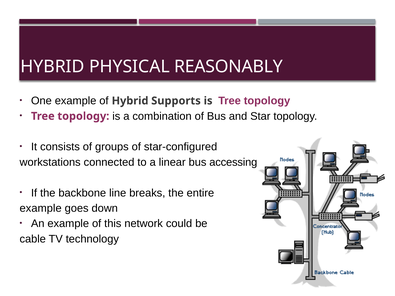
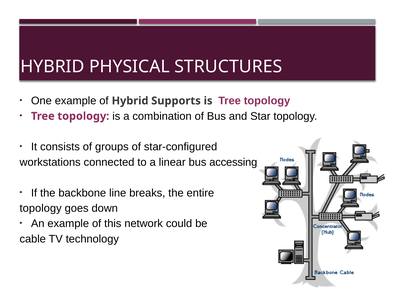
REASONABLY: REASONABLY -> STRUCTURES
example at (41, 208): example -> topology
